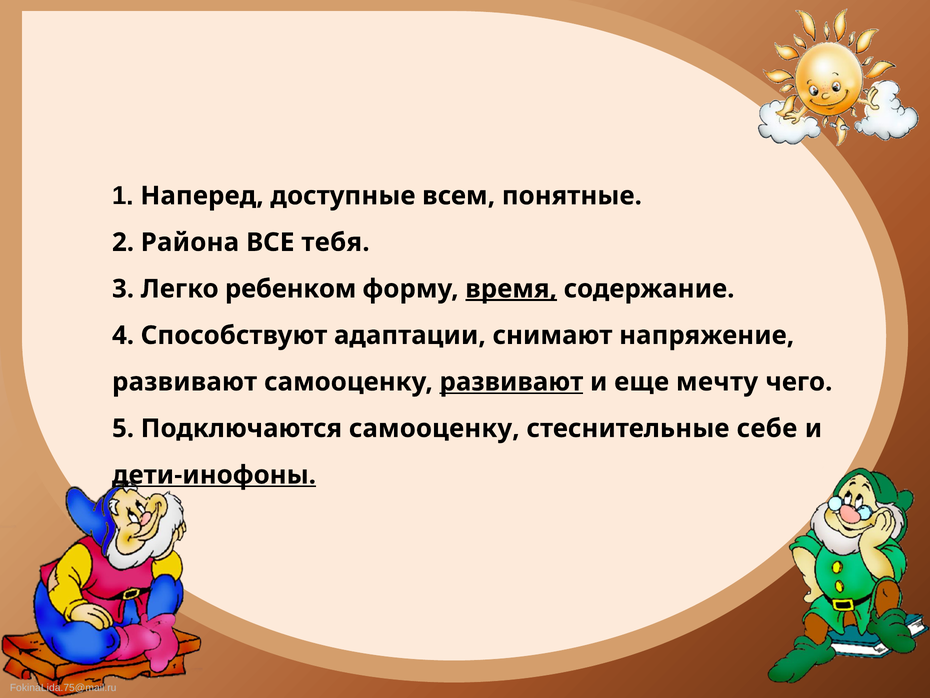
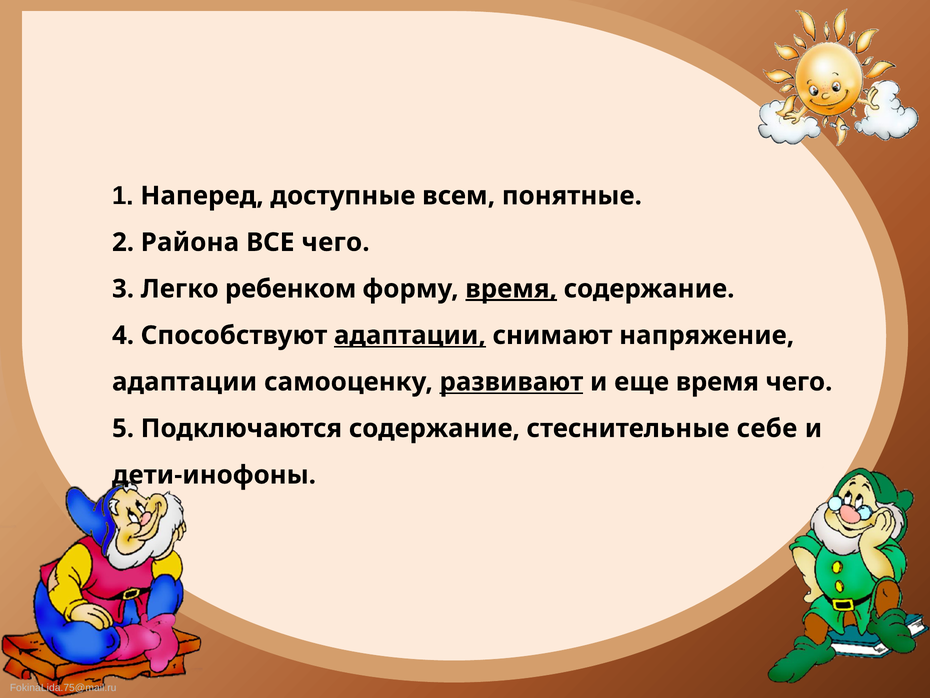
ВСЕ тебя: тебя -> чего
адаптации at (410, 335) underline: none -> present
развивают at (185, 382): развивают -> адаптации
еще мечту: мечту -> время
Подключаются самооценку: самооценку -> содержание
дети-инофоны underline: present -> none
